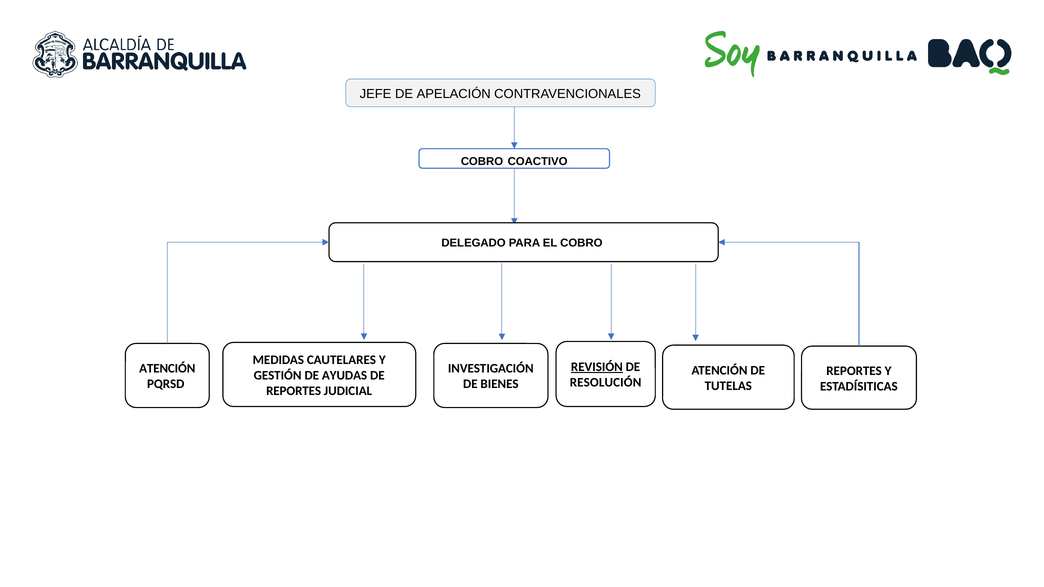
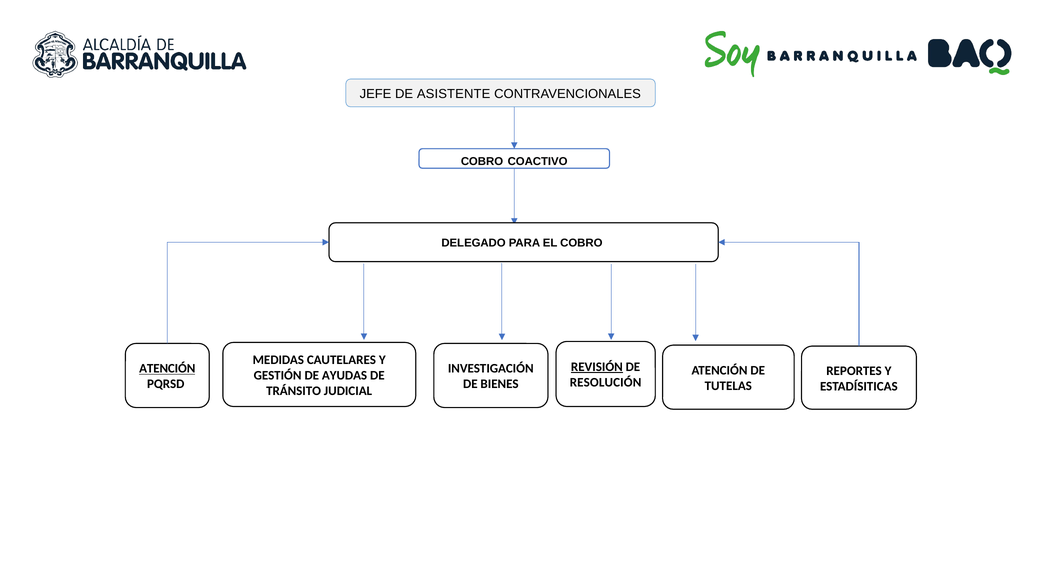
APELACIÓN: APELACIÓN -> ASISTENTE
ATENCIÓN at (167, 369) underline: none -> present
REPORTES at (294, 391): REPORTES -> TRÁNSITO
